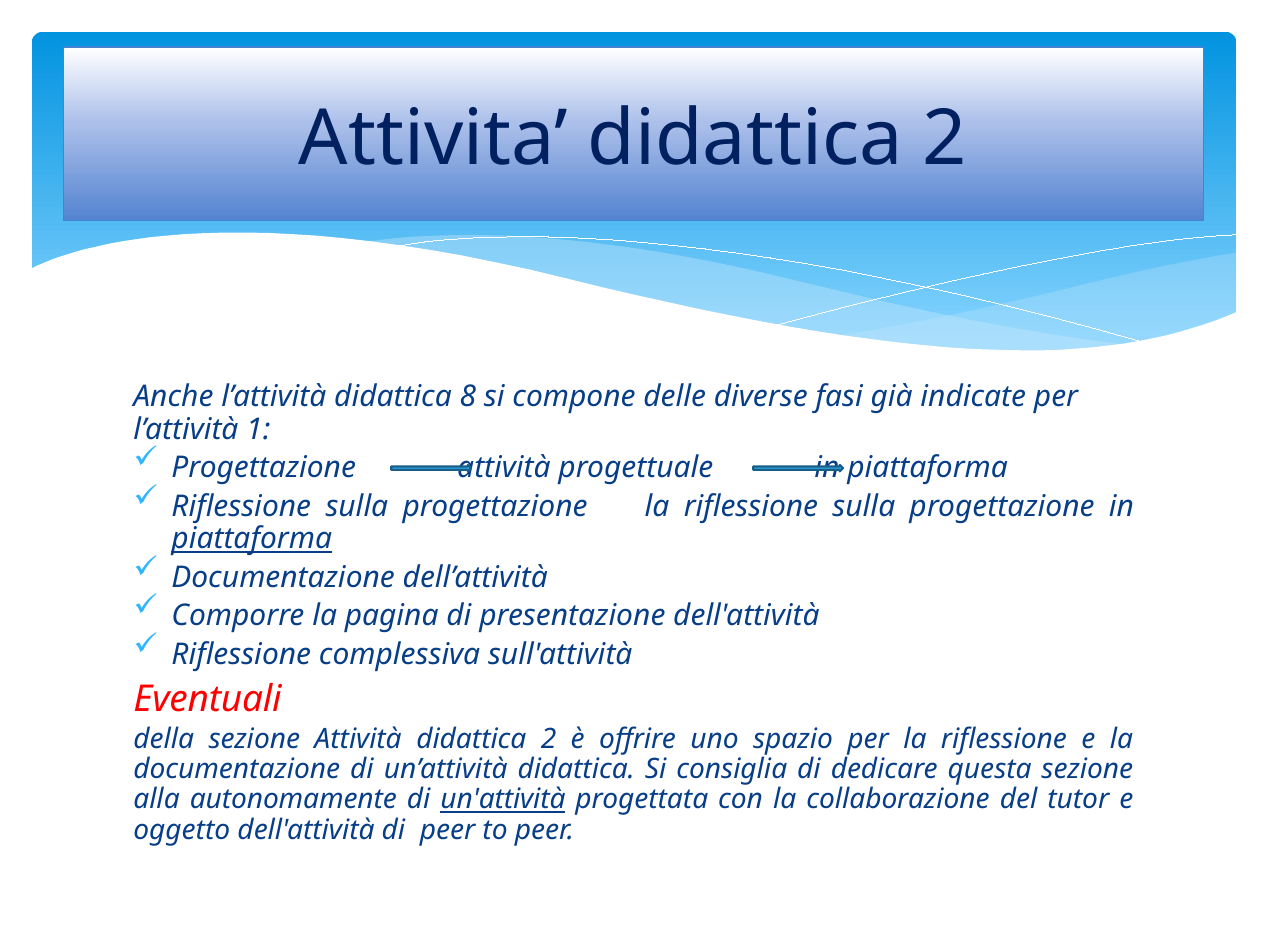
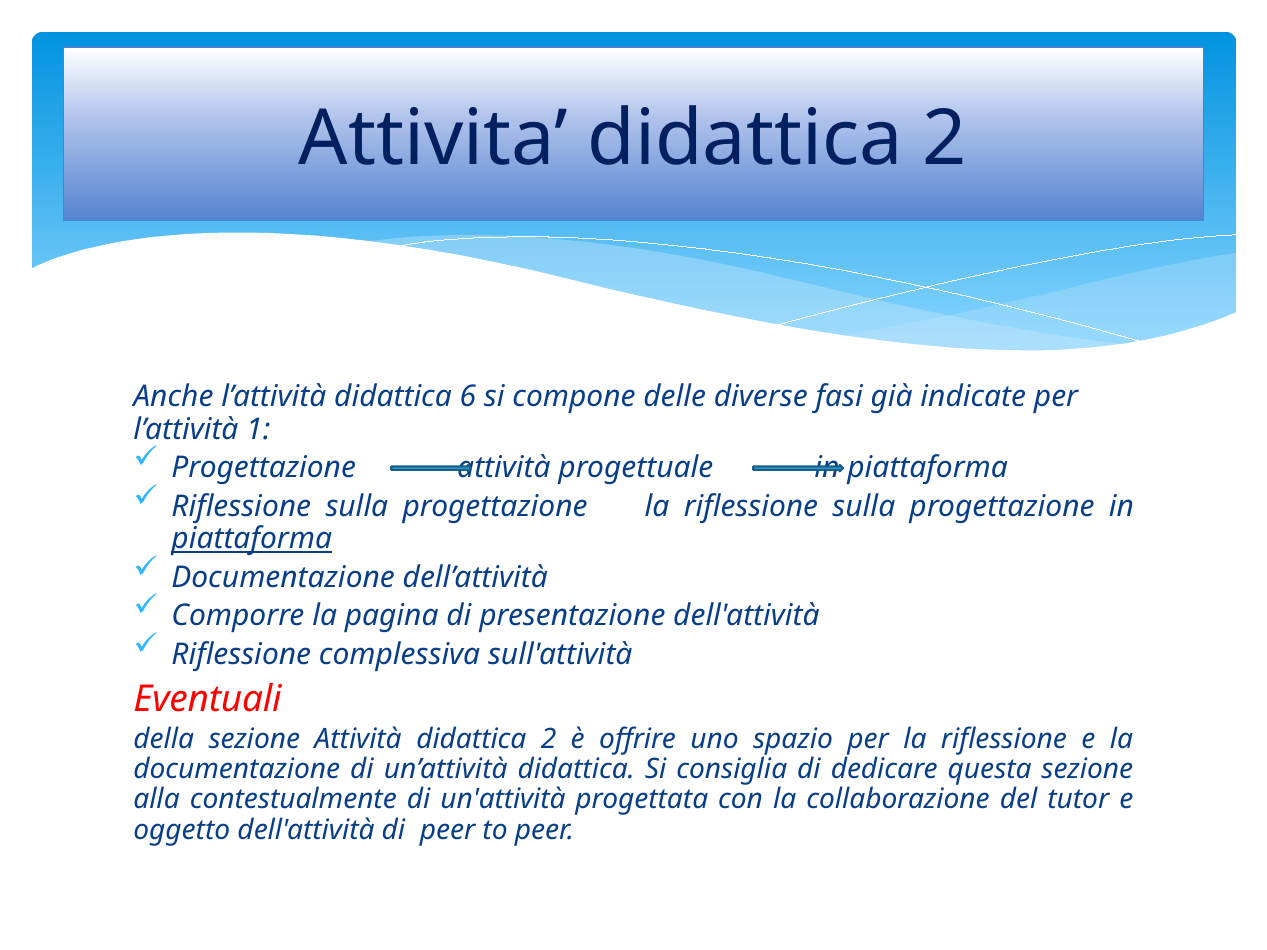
8: 8 -> 6
autonomamente: autonomamente -> contestualmente
un'attività underline: present -> none
